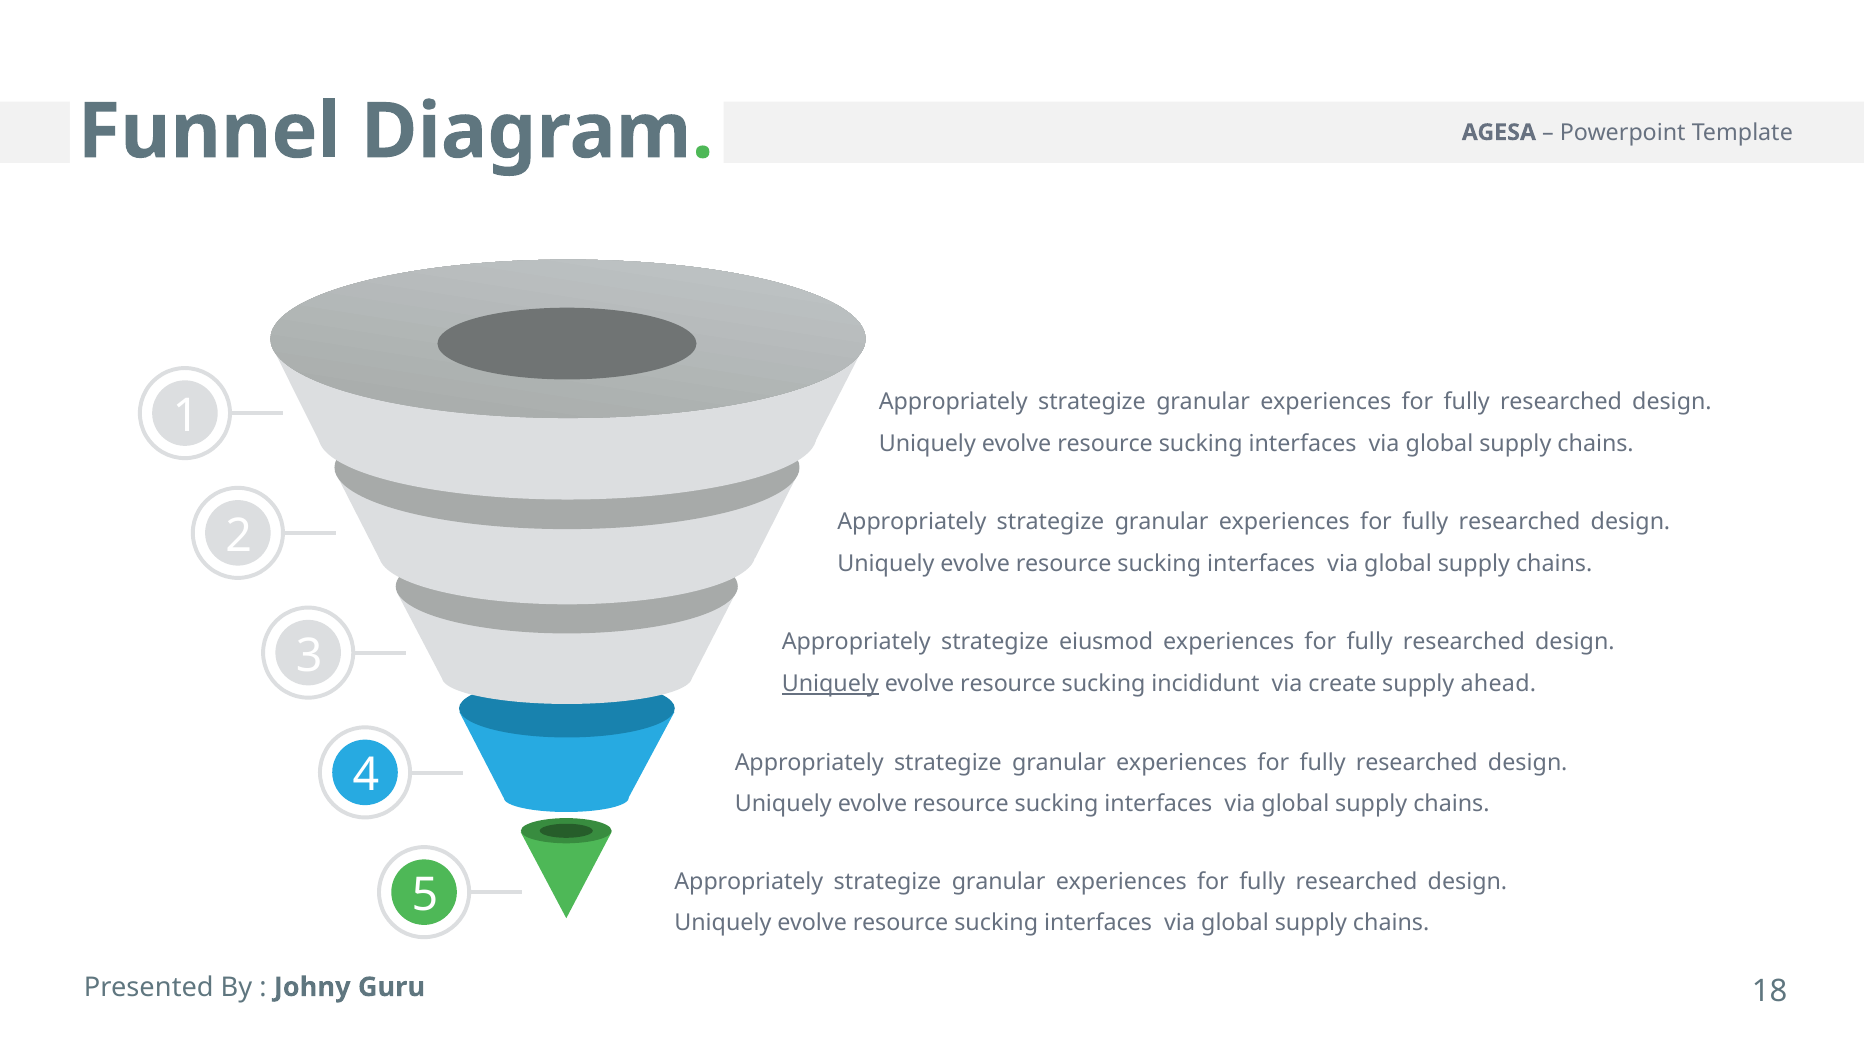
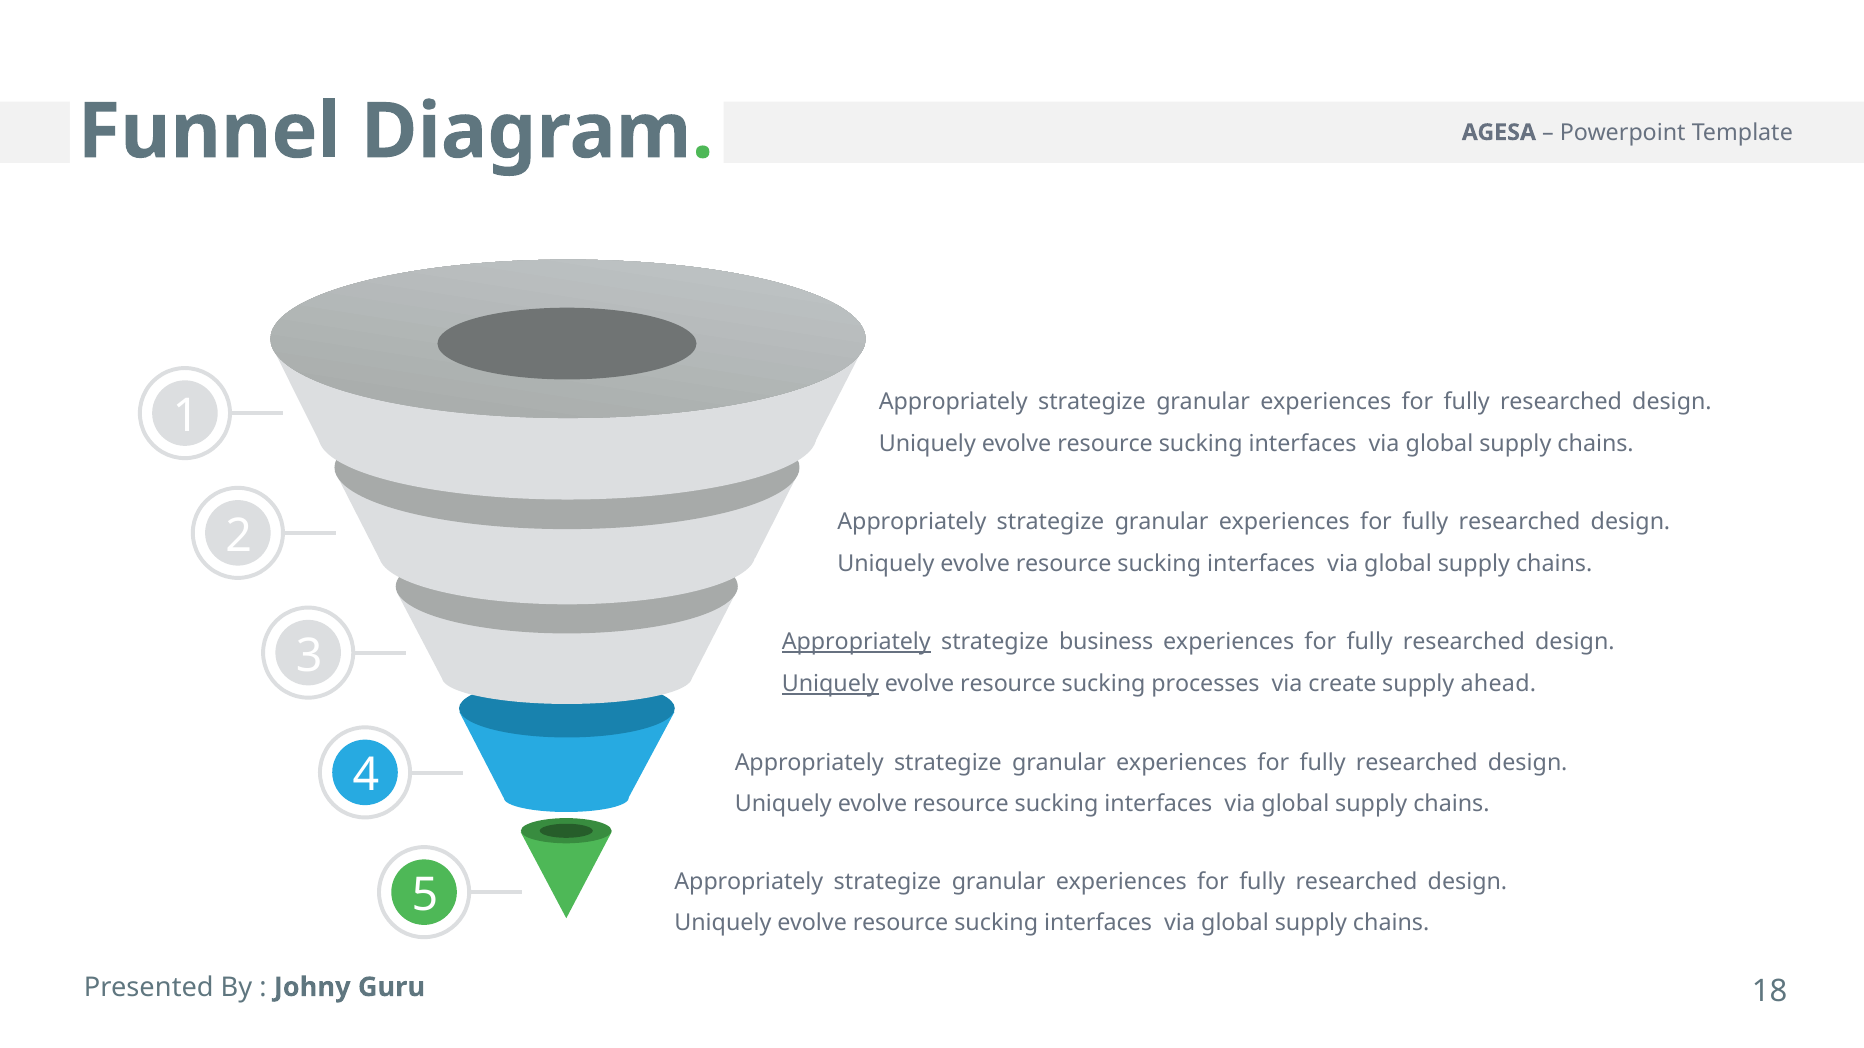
Appropriately at (856, 642) underline: none -> present
eiusmod: eiusmod -> business
incididunt: incididunt -> processes
